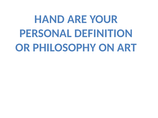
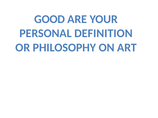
HAND: HAND -> GOOD
